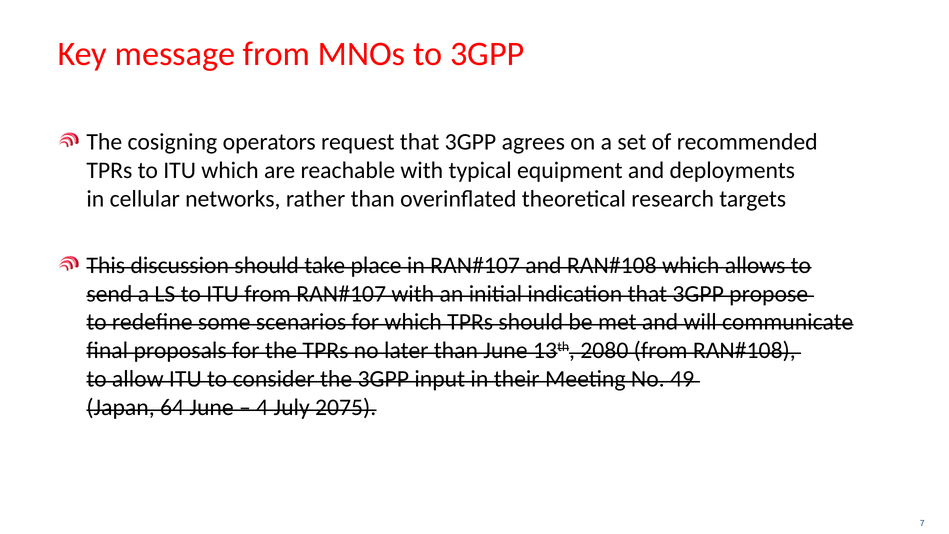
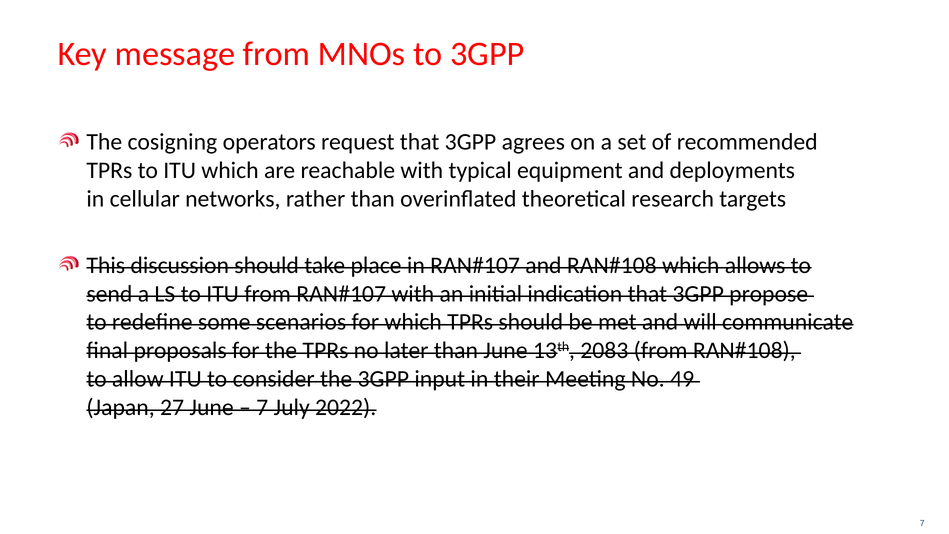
2080: 2080 -> 2083
64: 64 -> 27
4 at (262, 407): 4 -> 7
2075: 2075 -> 2022
